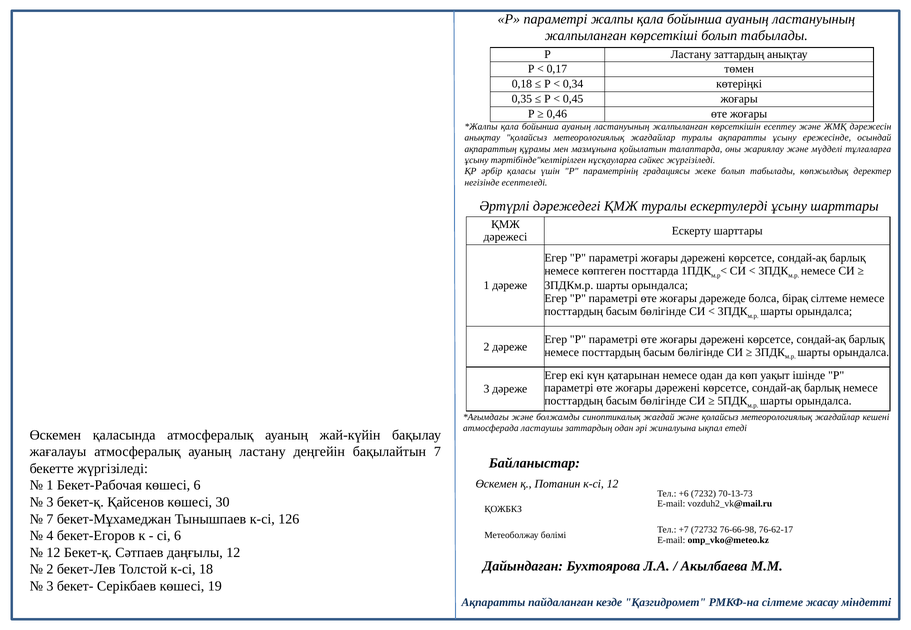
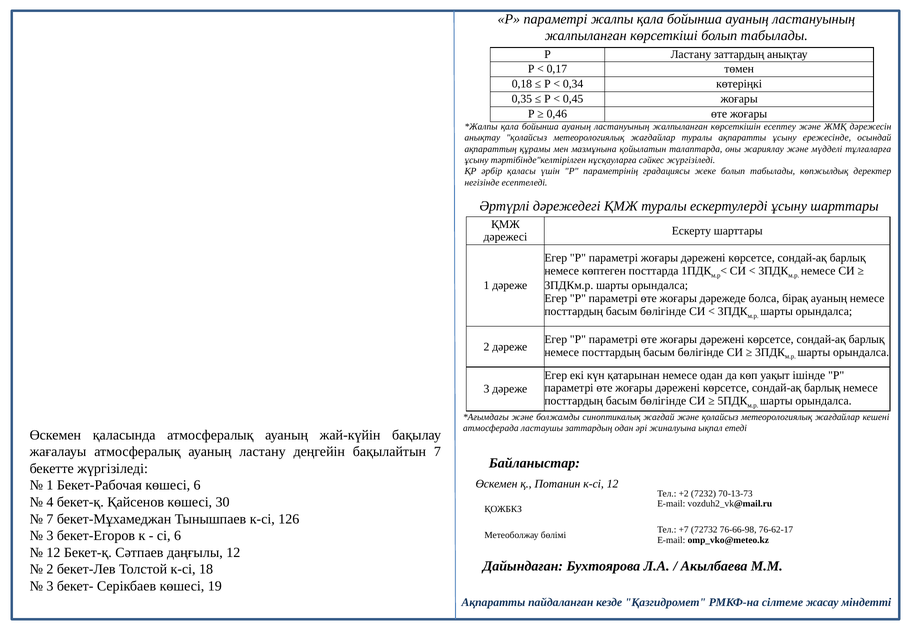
бірақ сілтеме: сілтеме -> ауаның
+6: +6 -> +2
3 at (50, 503): 3 -> 4
4 at (50, 536): 4 -> 3
